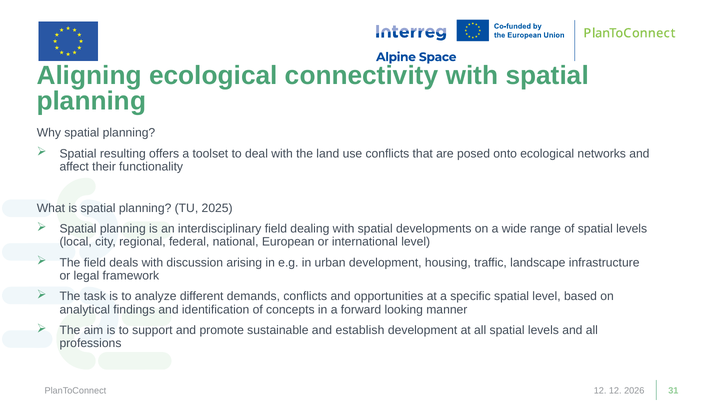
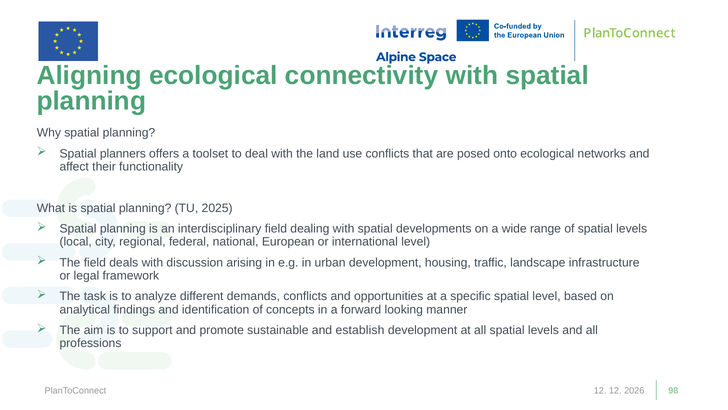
resulting: resulting -> planners
31: 31 -> 98
